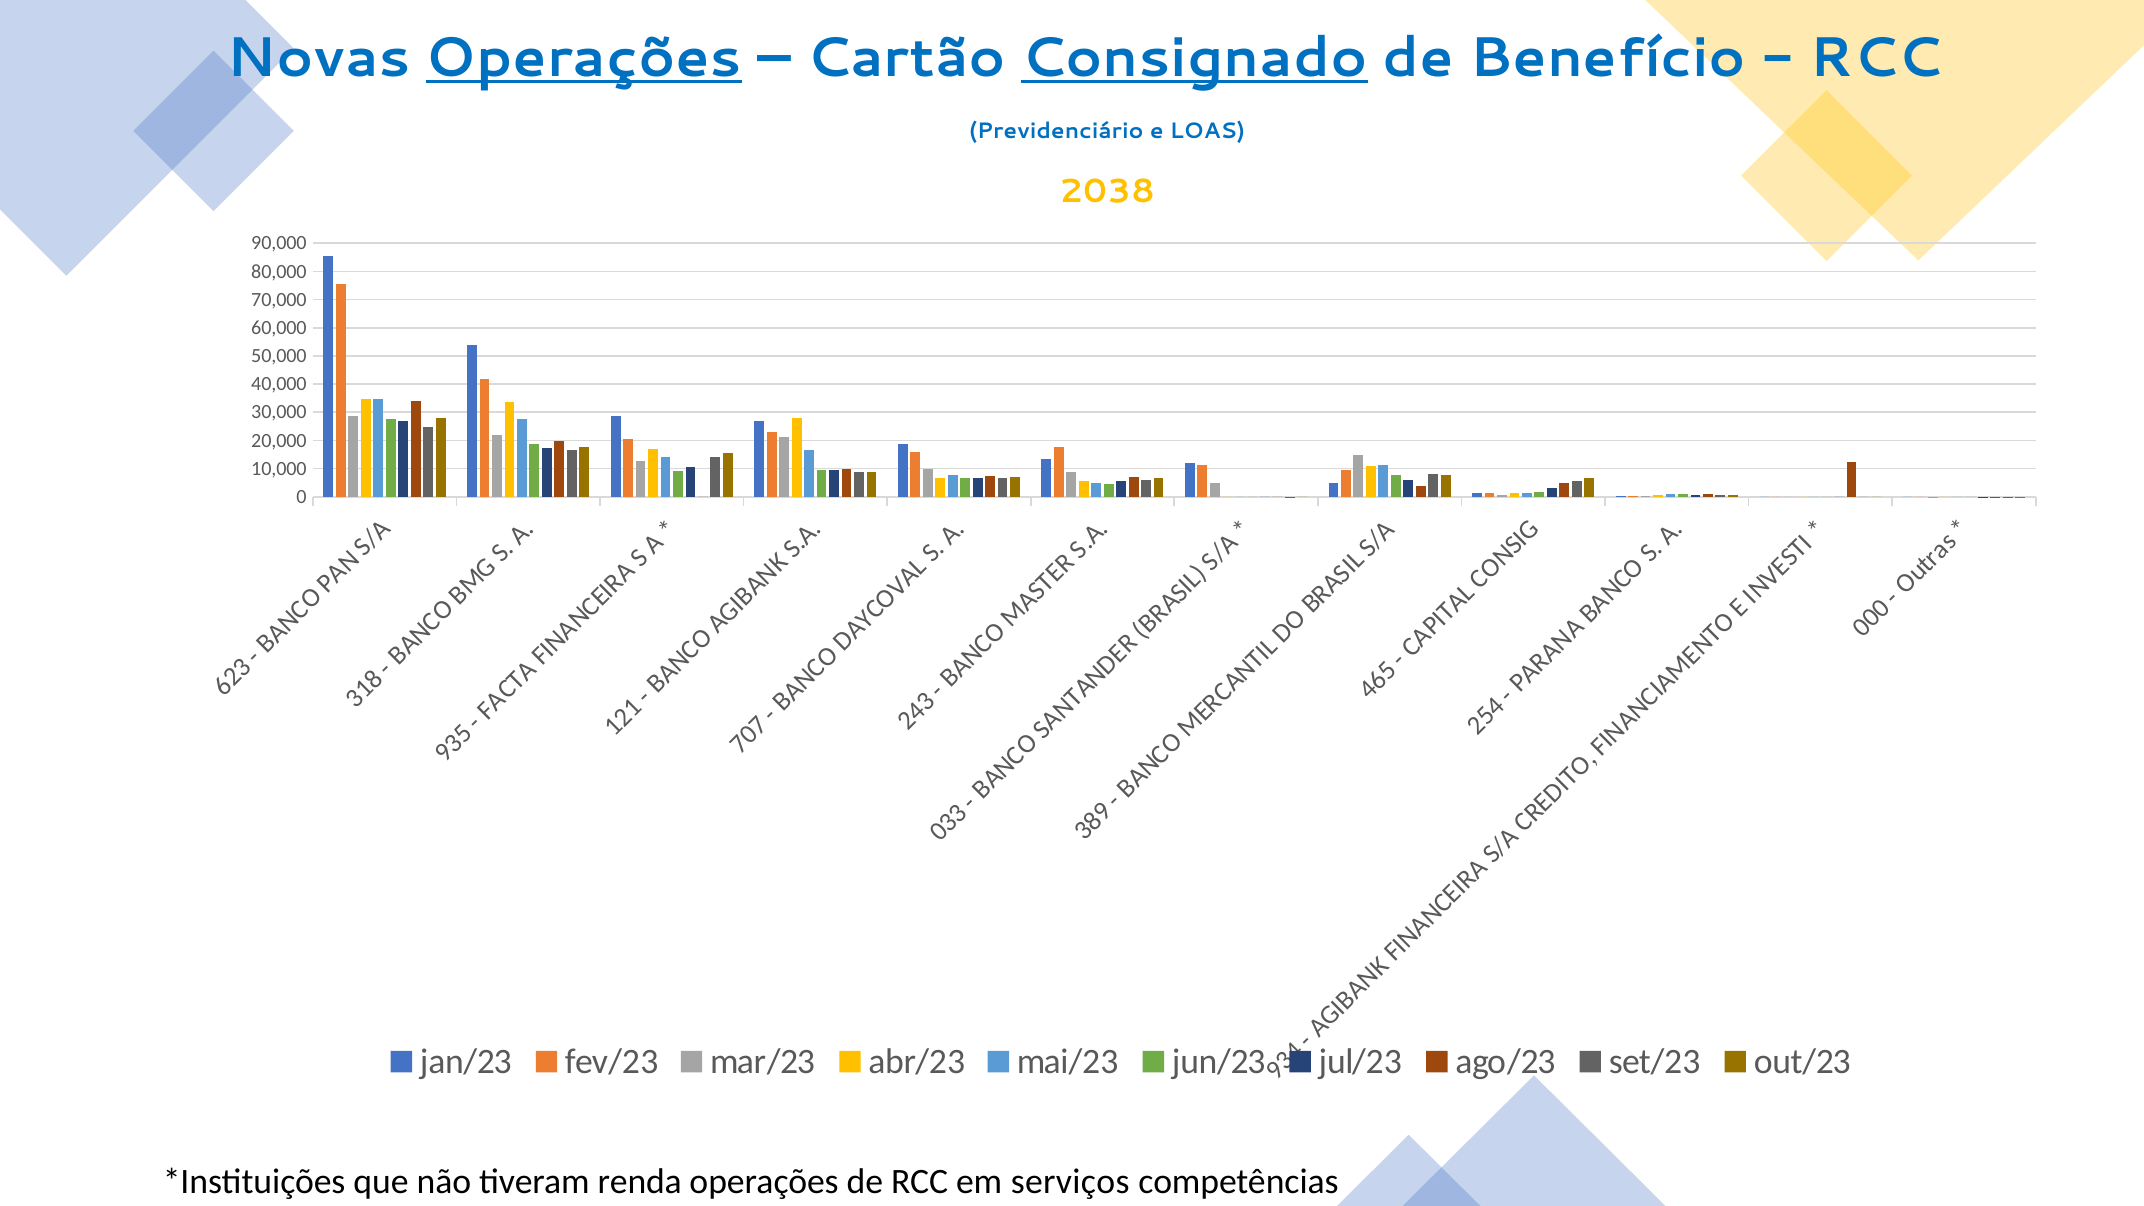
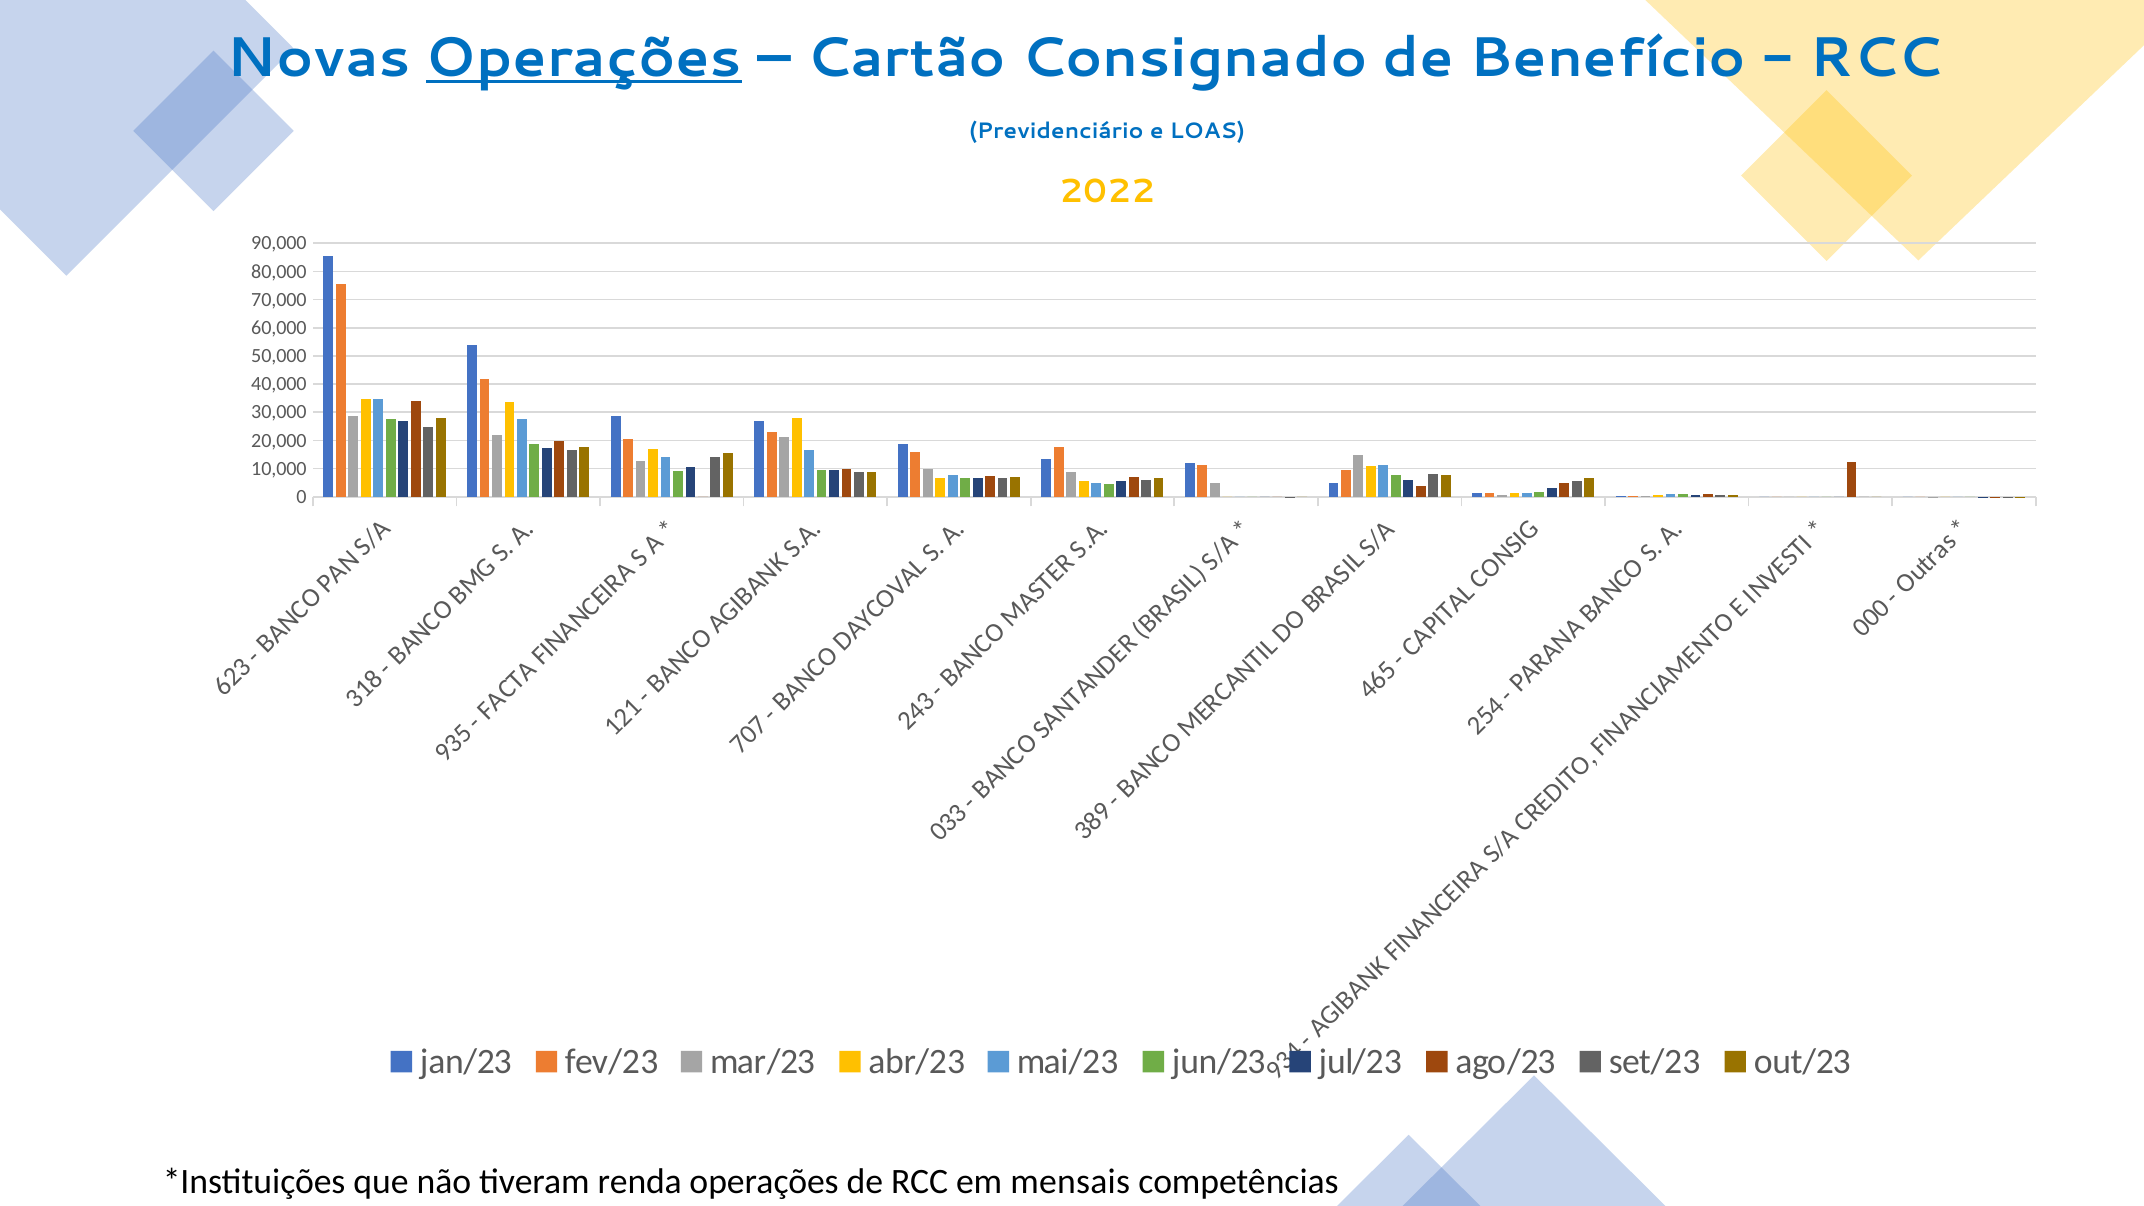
Consignado underline: present -> none
2038: 2038 -> 2022
serviços: serviços -> mensais
